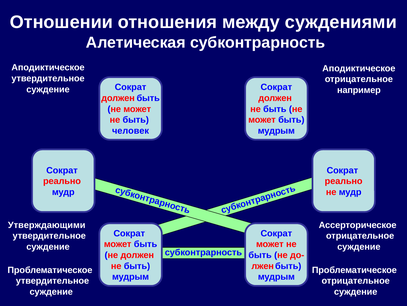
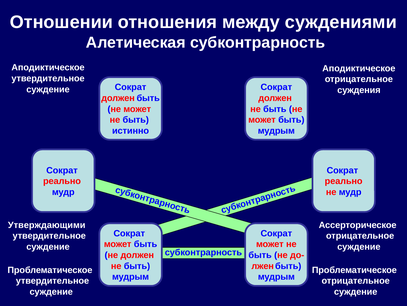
например: например -> суждения
человек: человек -> истинно
